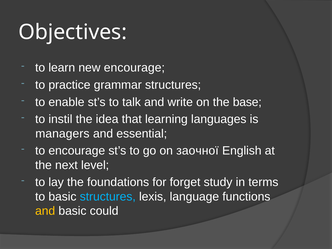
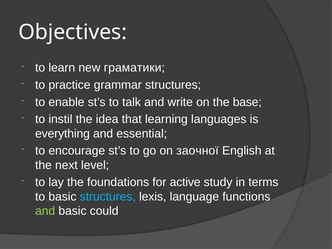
new encourage: encourage -> граматики
managers: managers -> everything
forget: forget -> active
and at (45, 211) colour: yellow -> light green
